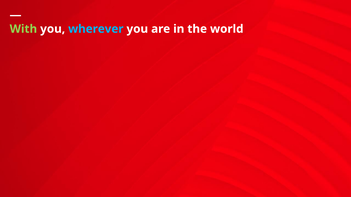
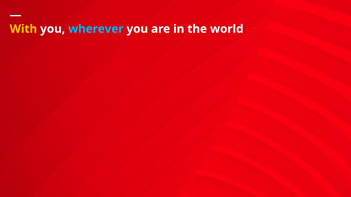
With colour: light green -> yellow
